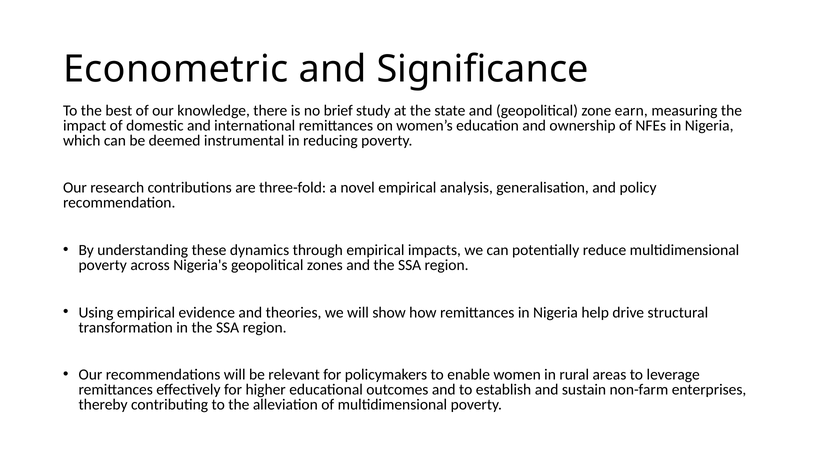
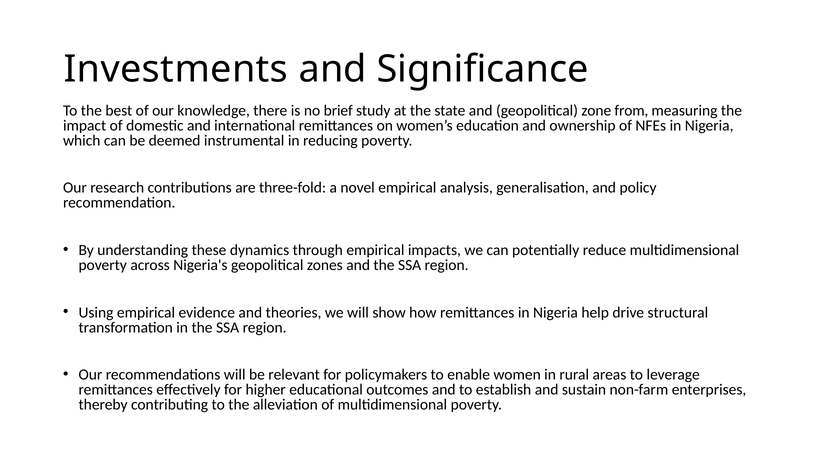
Econometric: Econometric -> Investments
earn: earn -> from
